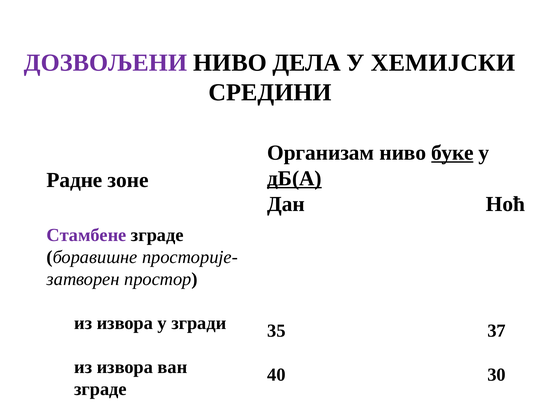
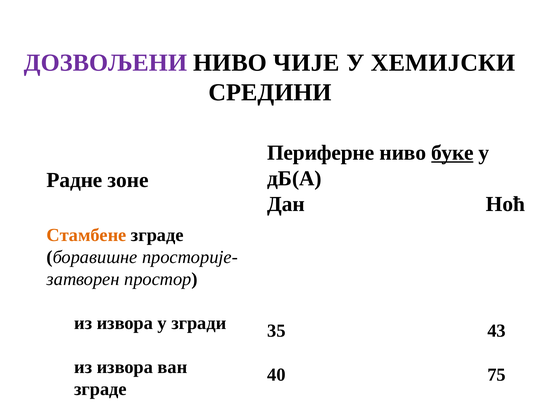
ДЕЛА: ДЕЛА -> ЧИЈЕ
Организам: Организам -> Периферне
дБ(А underline: present -> none
Стамбене colour: purple -> orange
37: 37 -> 43
30: 30 -> 75
